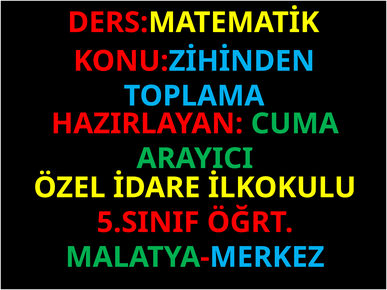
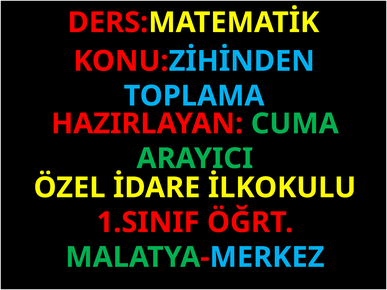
5.SINIF: 5.SINIF -> 1.SINIF
